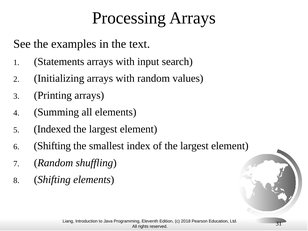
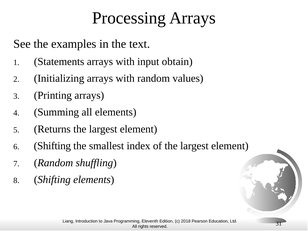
search: search -> obtain
Indexed: Indexed -> Returns
